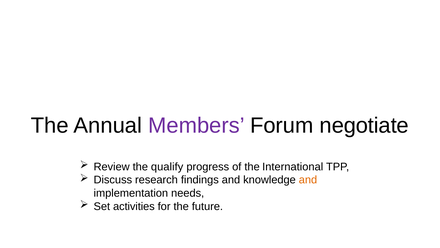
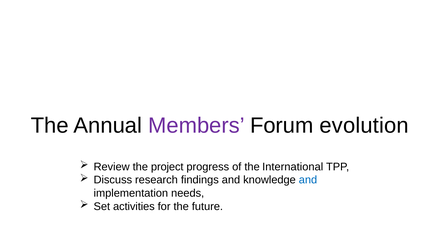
negotiate: negotiate -> evolution
qualify: qualify -> project
and at (308, 180) colour: orange -> blue
